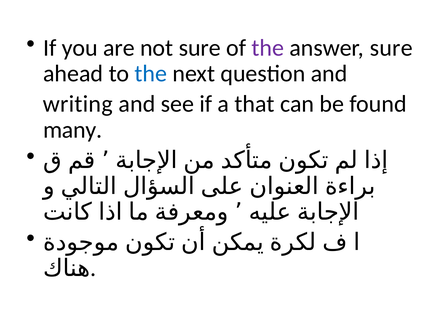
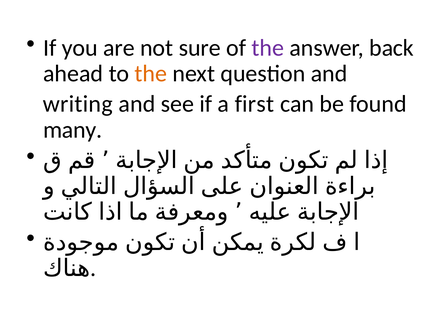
answer sure: sure -> back
the at (151, 74) colour: blue -> orange
that: that -> first
